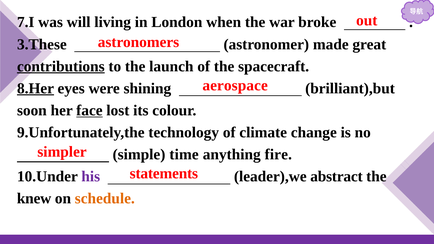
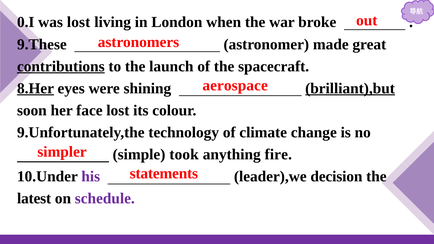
7.I: 7.I -> 0.I
was will: will -> lost
3.These: 3.These -> 9.These
brilliant),but underline: none -> present
face underline: present -> none
time: time -> took
abstract: abstract -> decision
knew: knew -> latest
schedule colour: orange -> purple
